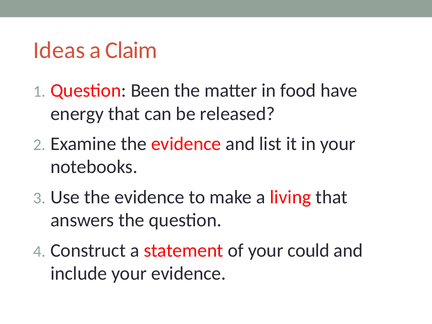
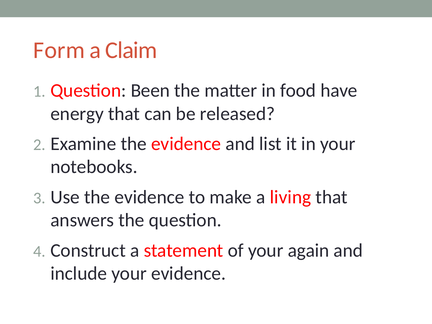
Ideas: Ideas -> Form
could: could -> again
